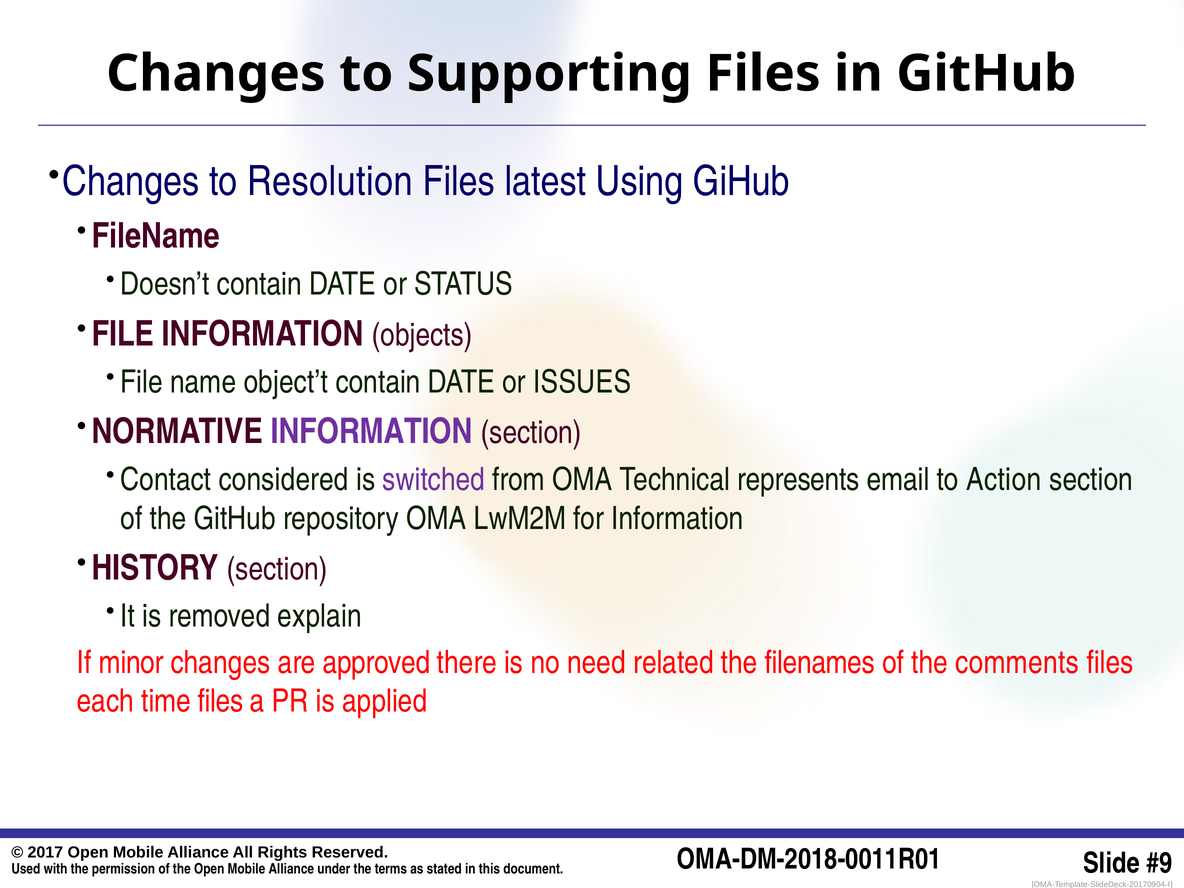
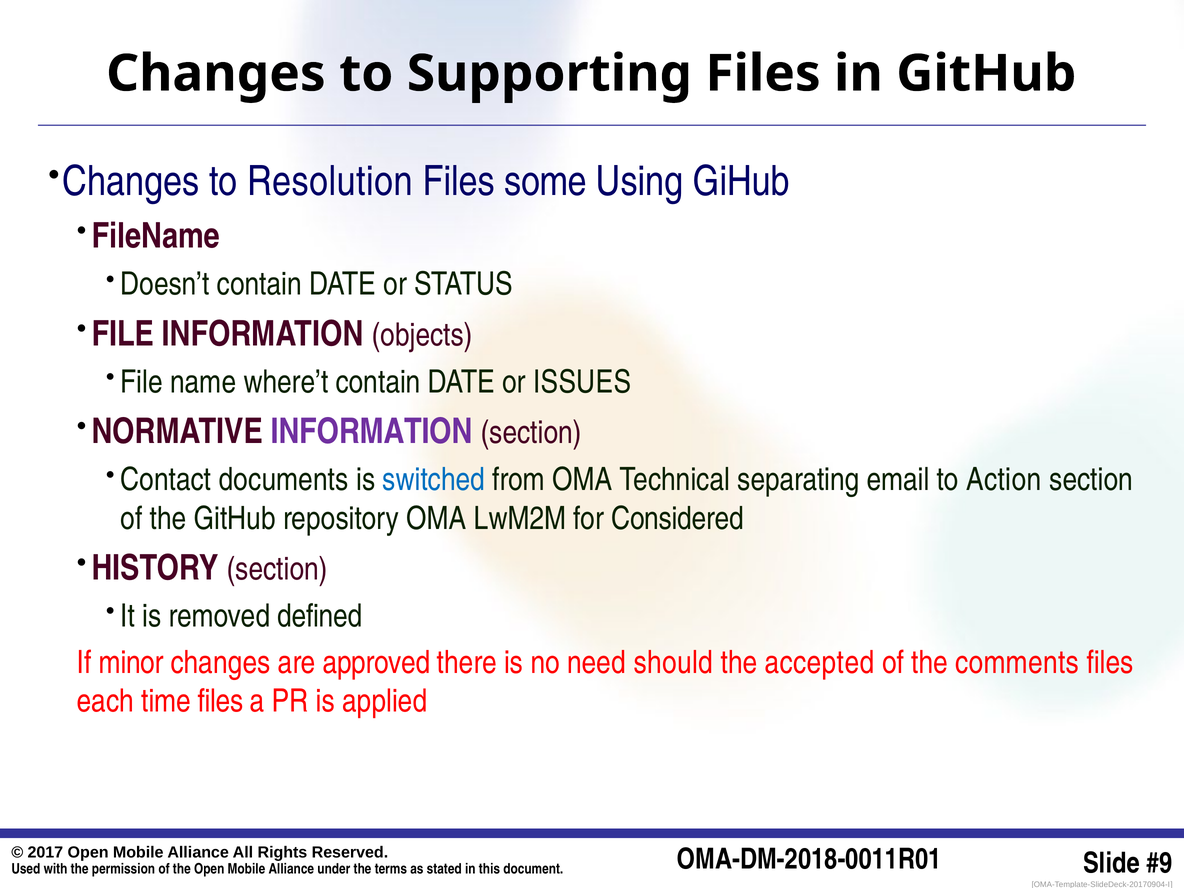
latest: latest -> some
object’t: object’t -> where’t
considered: considered -> documents
switched colour: purple -> blue
represents: represents -> separating
for Information: Information -> Considered
explain: explain -> defined
related: related -> should
filenames: filenames -> accepted
